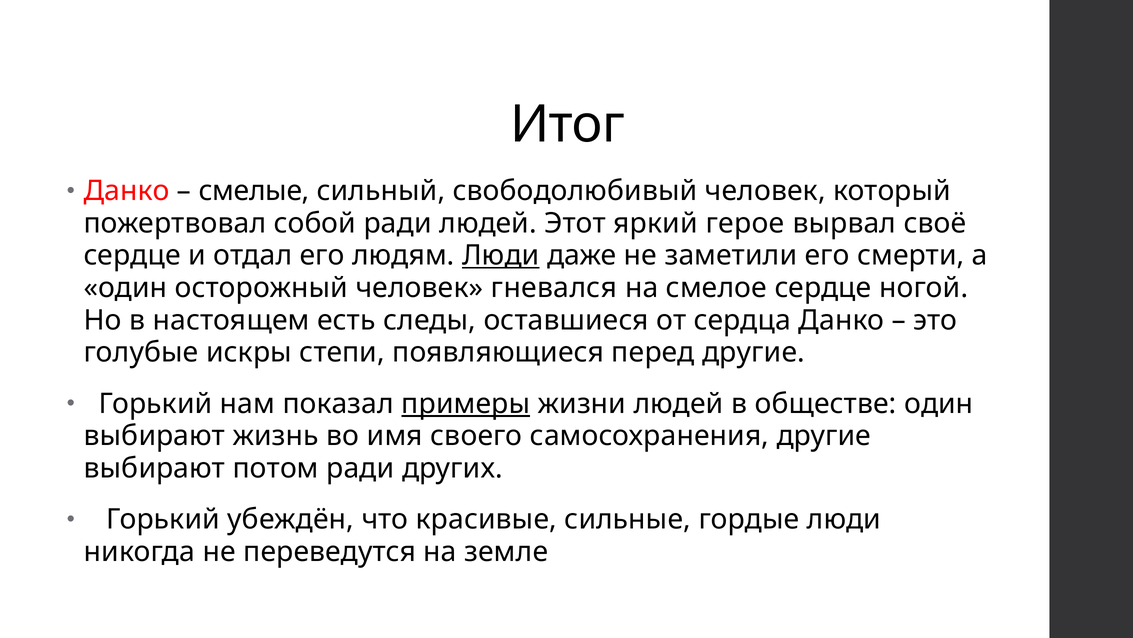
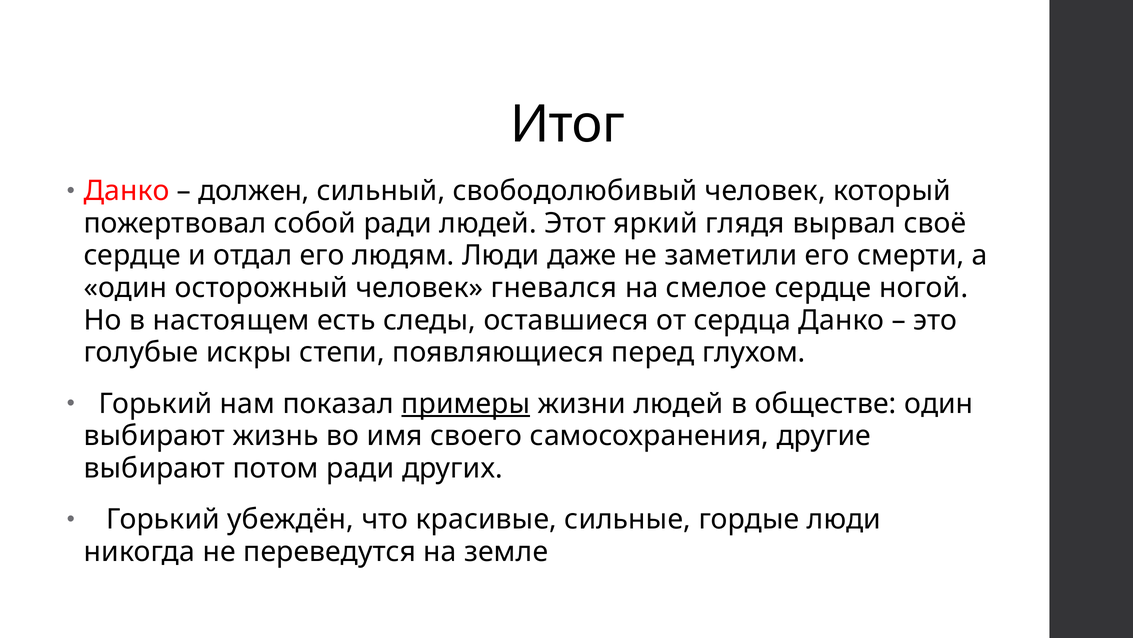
смелые: смелые -> должен
герое: герое -> глядя
Люди at (501, 255) underline: present -> none
перед другие: другие -> глухом
